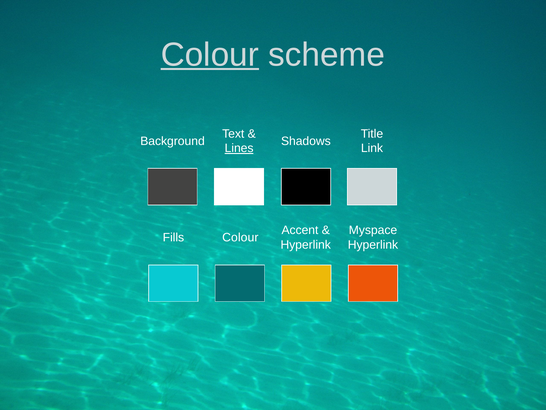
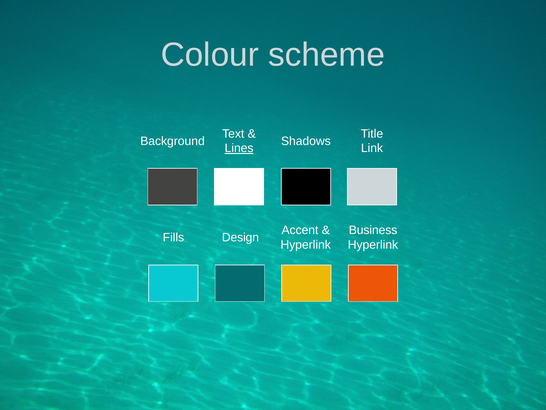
Colour at (210, 55) underline: present -> none
Myspace: Myspace -> Business
Fills Colour: Colour -> Design
